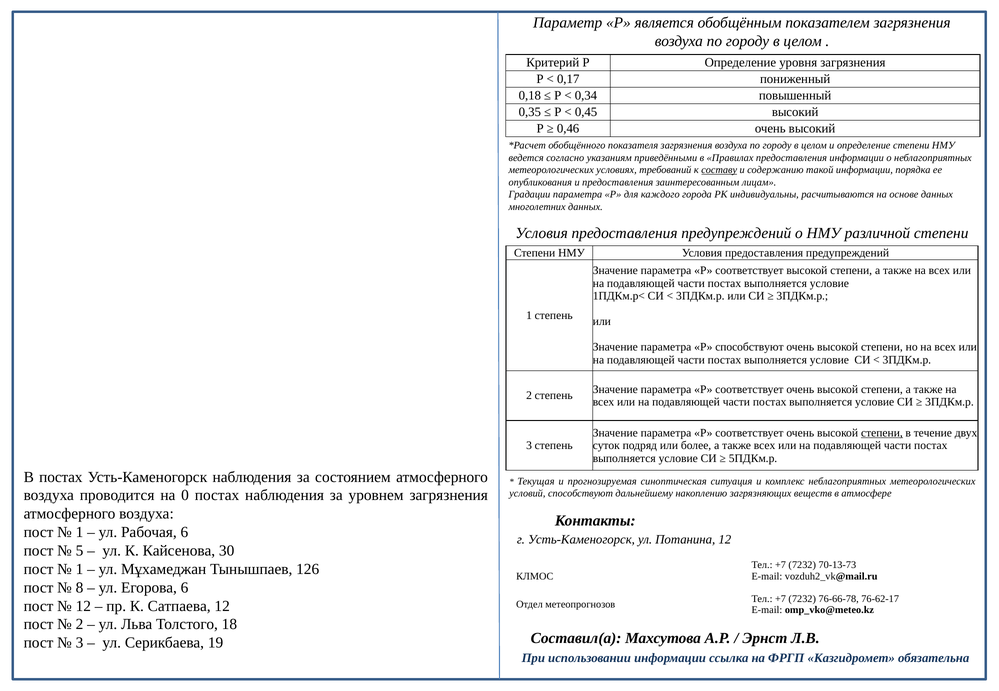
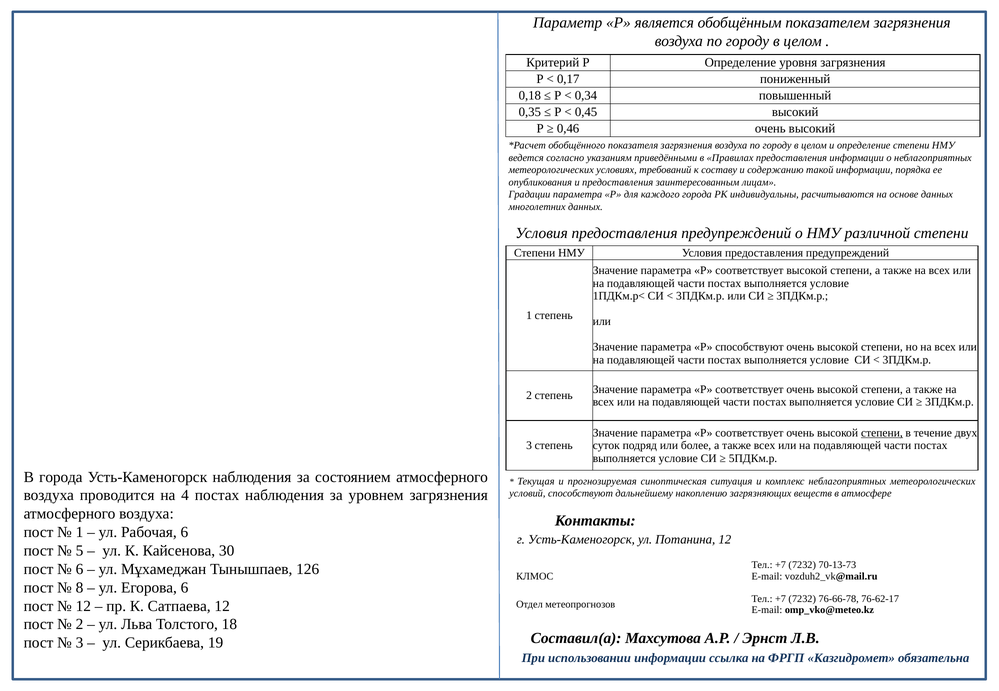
составу underline: present -> none
В постах: постах -> города
0: 0 -> 4
1 at (79, 570): 1 -> 6
